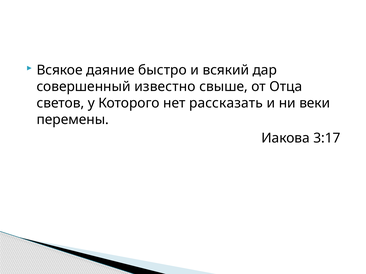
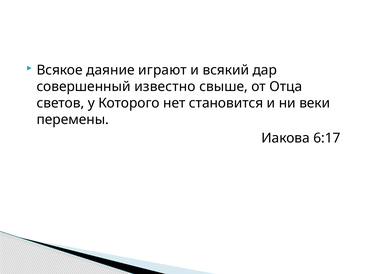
быстро: быстро -> играют
рассказать: рассказать -> становится
3:17: 3:17 -> 6:17
